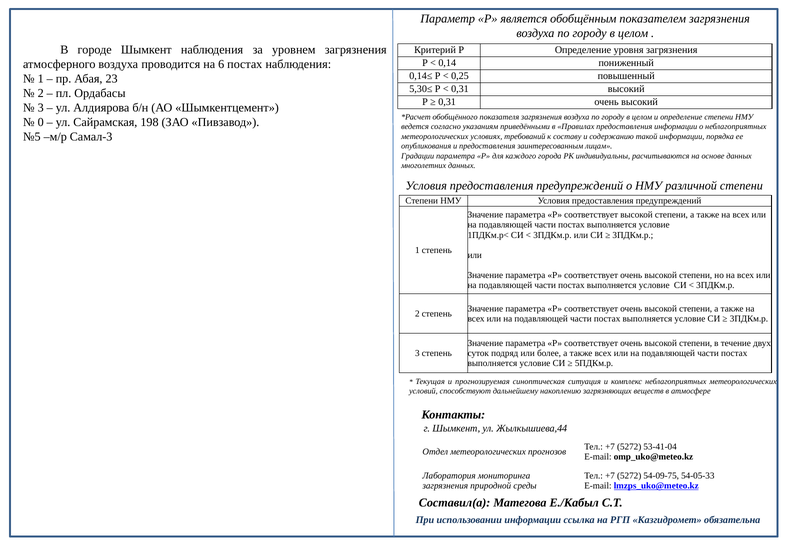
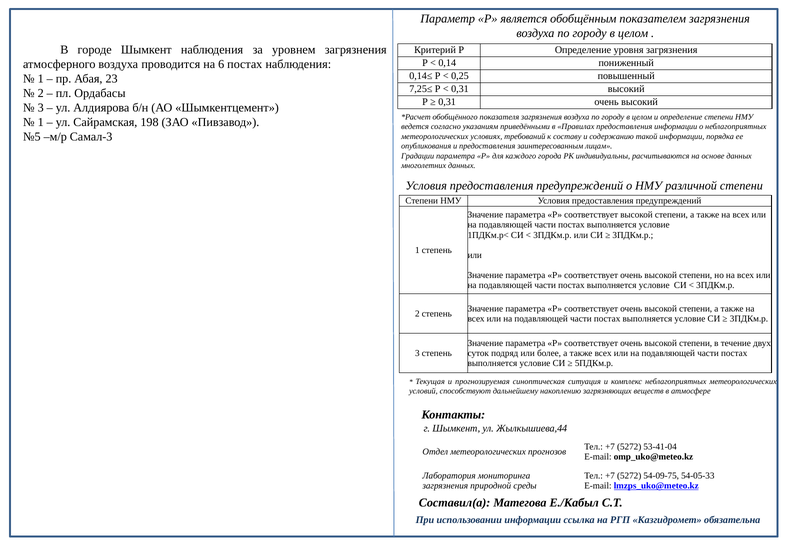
5,30≤: 5,30≤ -> 7,25≤
0 at (41, 122): 0 -> 1
